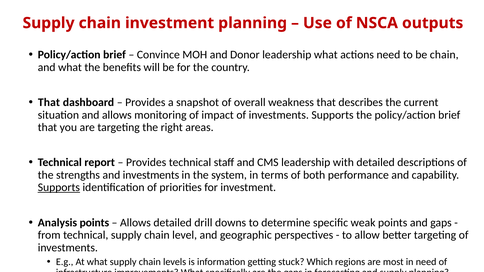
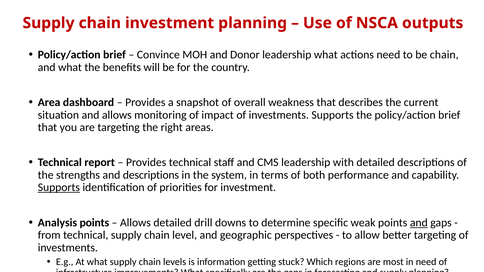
That at (49, 102): That -> Area
and investments: investments -> descriptions
and at (419, 223) underline: none -> present
